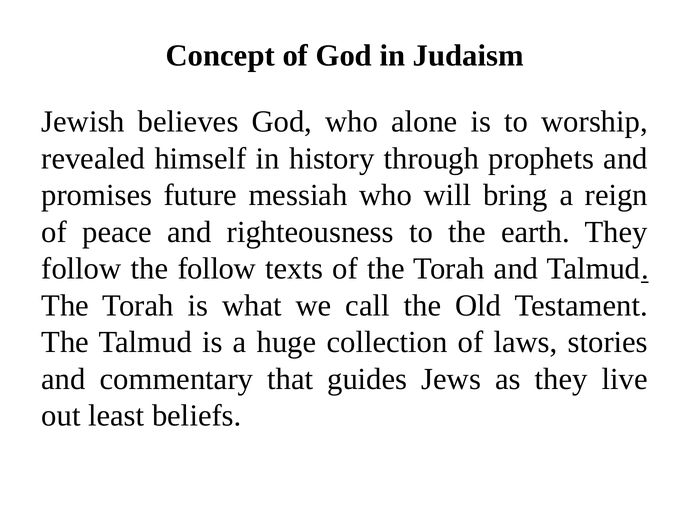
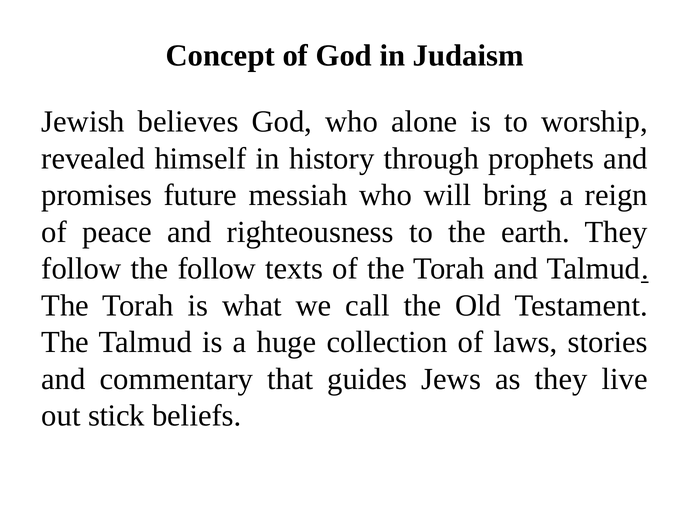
least: least -> stick
